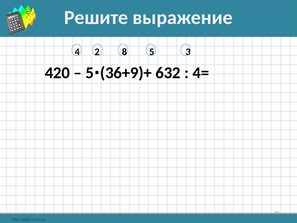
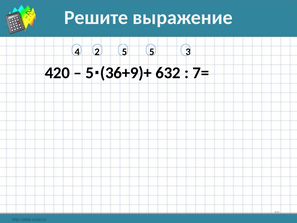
2 8: 8 -> 5
4=: 4= -> 7=
